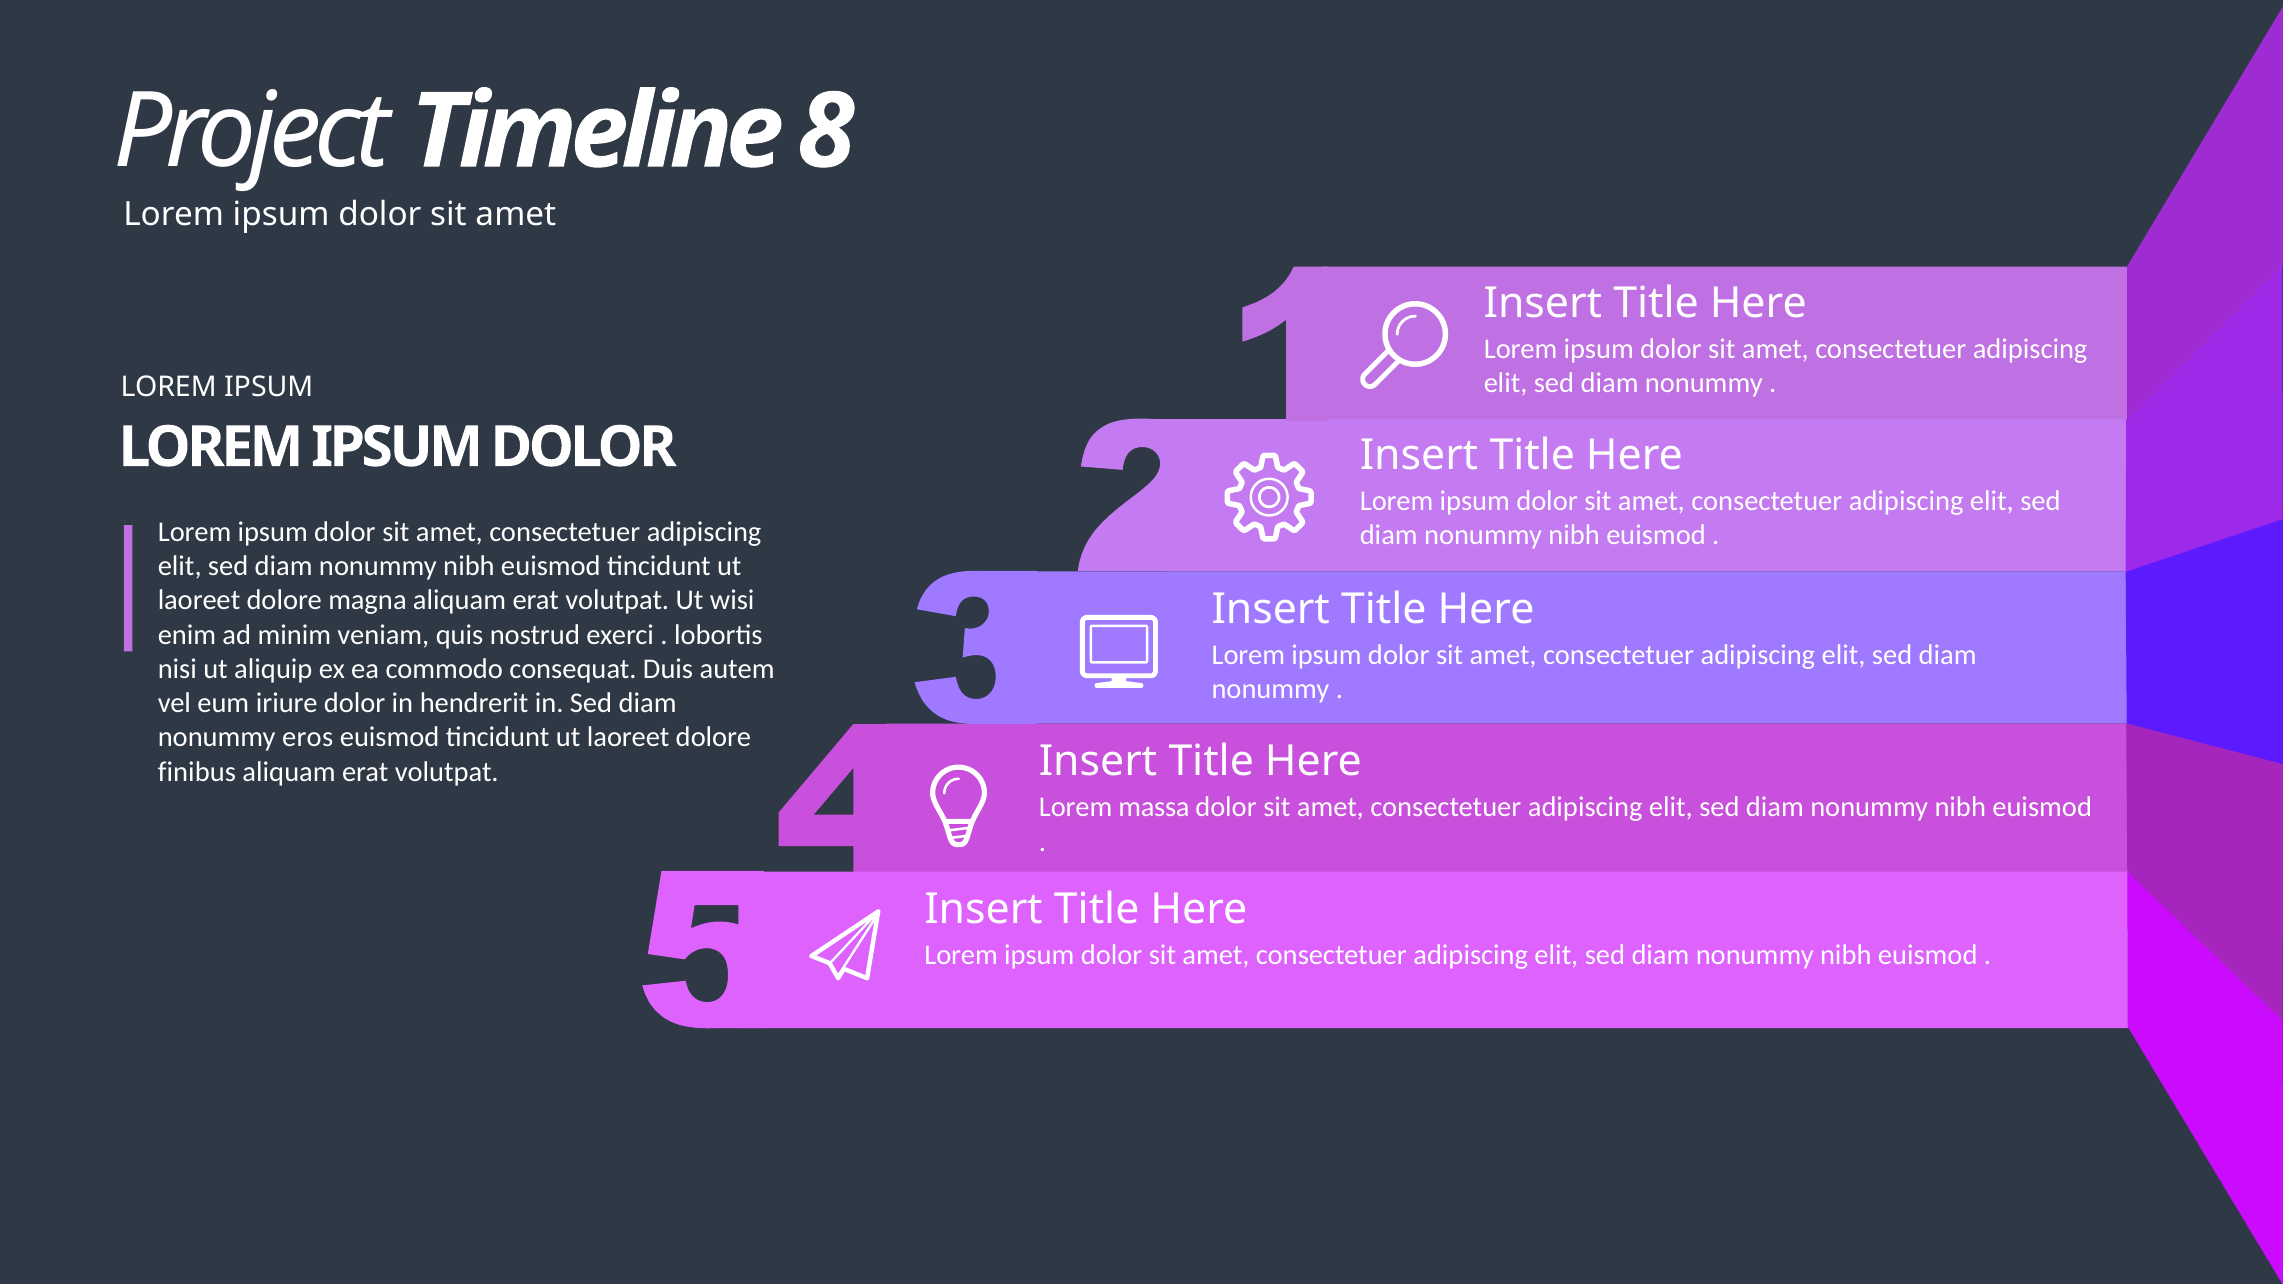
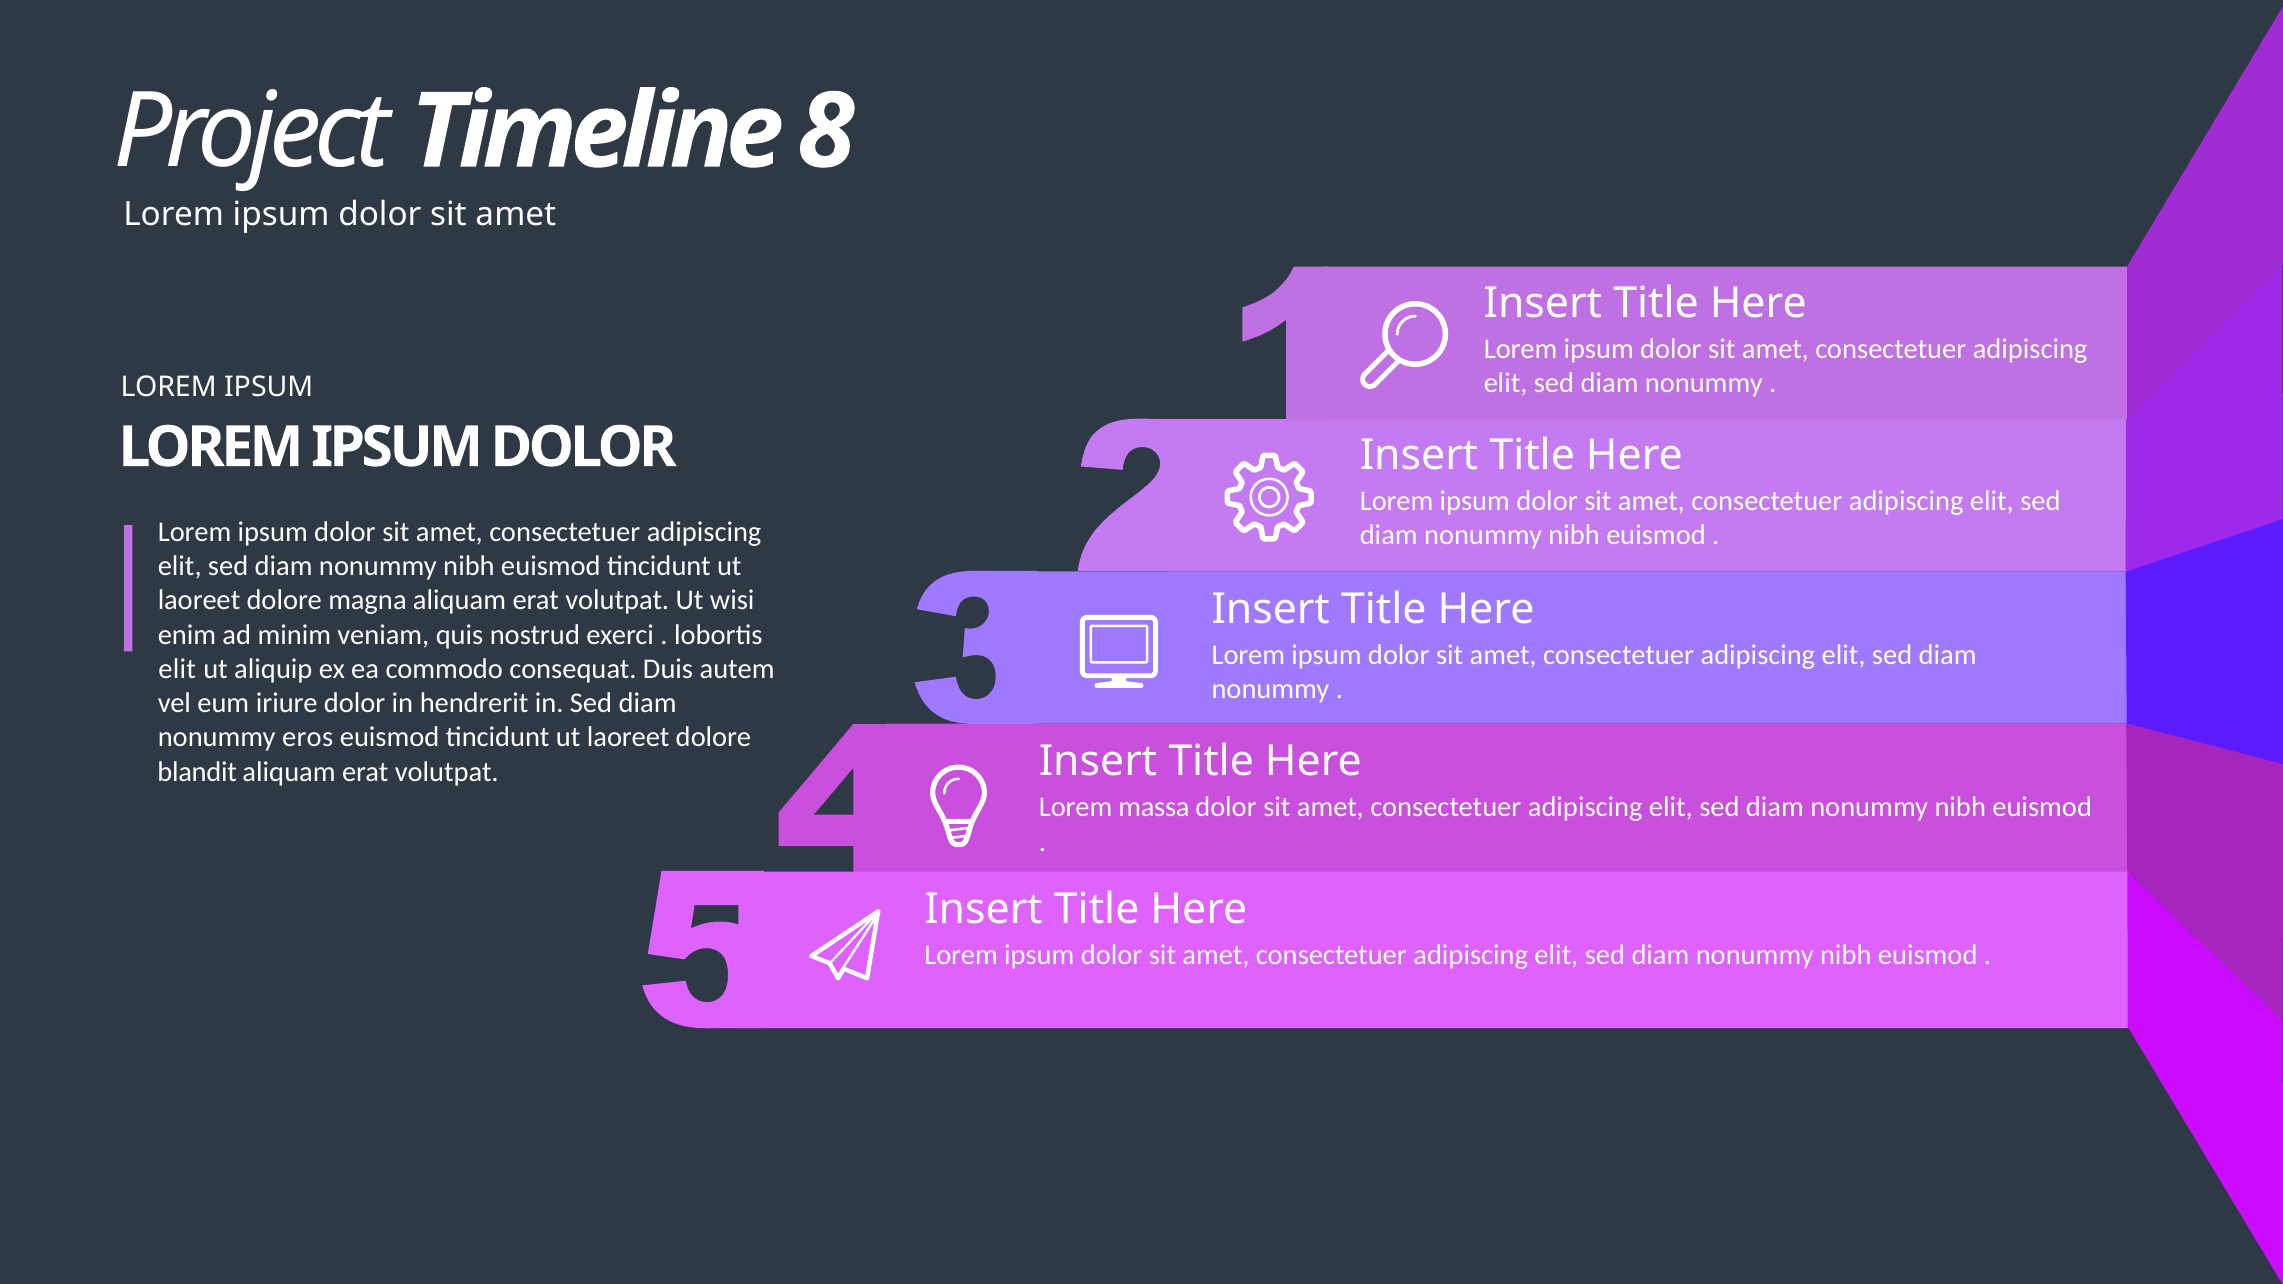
nisi at (177, 669): nisi -> elit
finibus: finibus -> blandit
